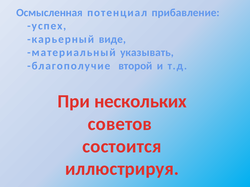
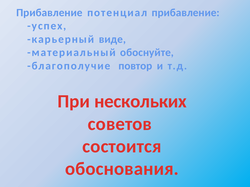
Осмысленная at (50, 13): Осмысленная -> Прибавление
указывать: указывать -> обоснуйте
второй: второй -> повтор
иллюстрируя: иллюстрируя -> обоснования
